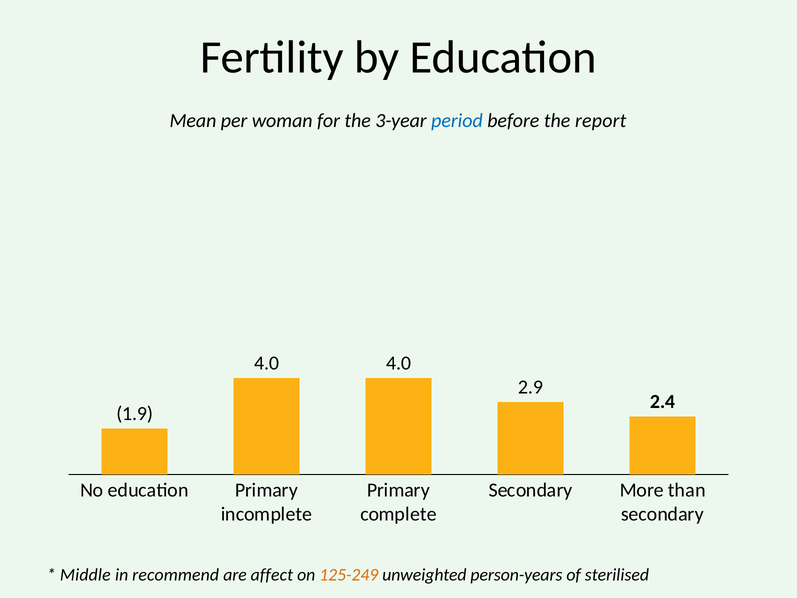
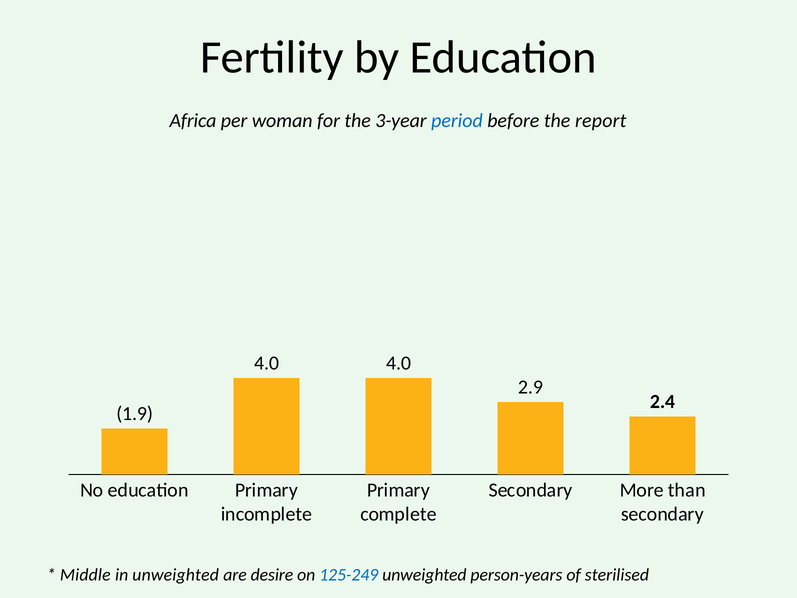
Mean: Mean -> Africa
in recommend: recommend -> unweighted
affect: affect -> desire
125-249 colour: orange -> blue
